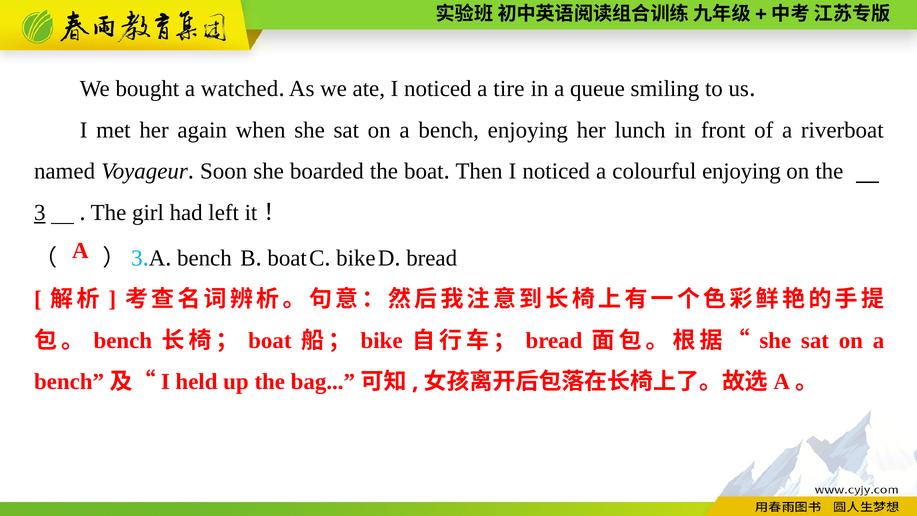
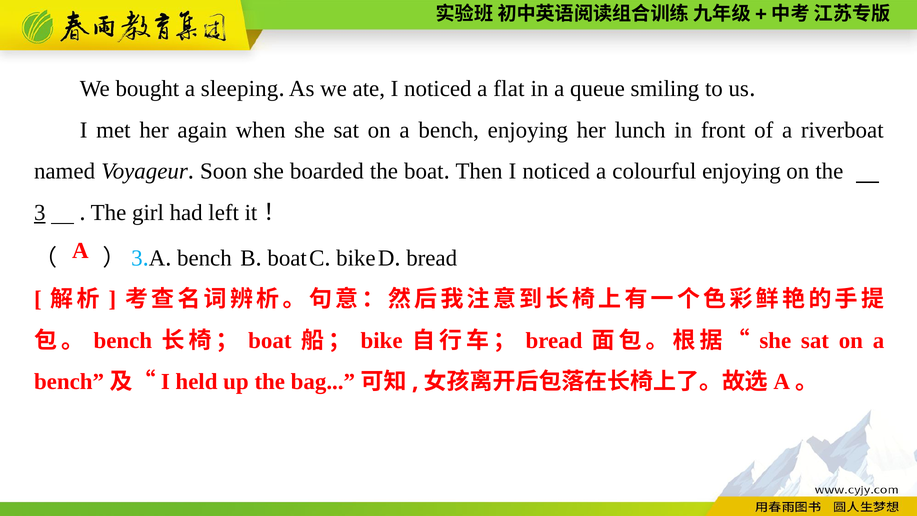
watched: watched -> sleeping
tire: tire -> flat
